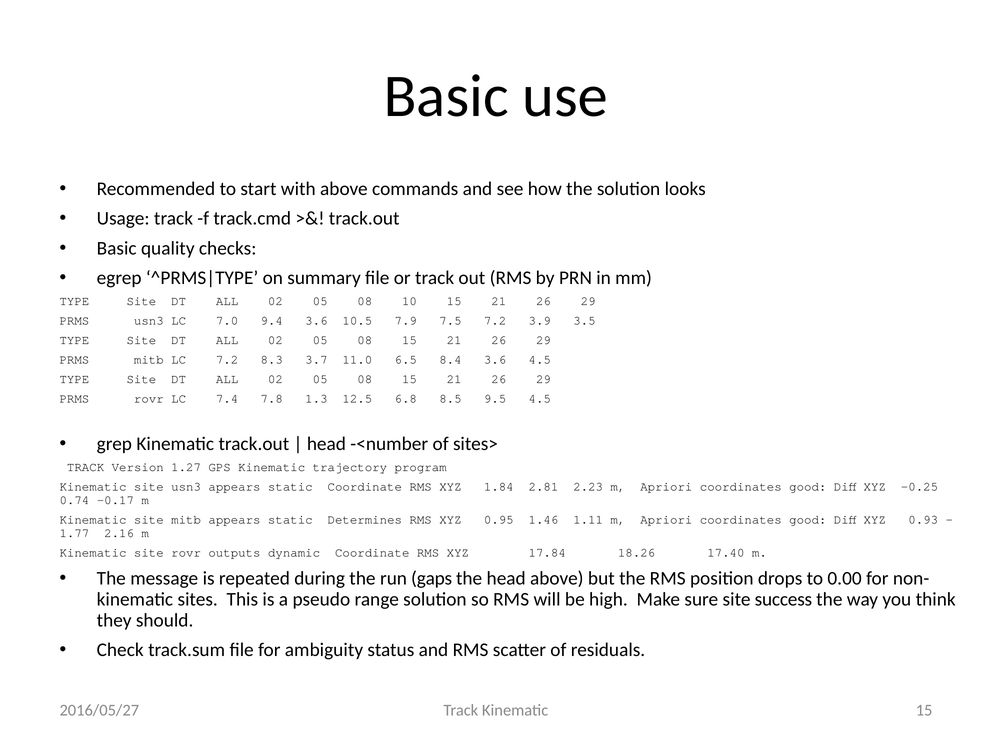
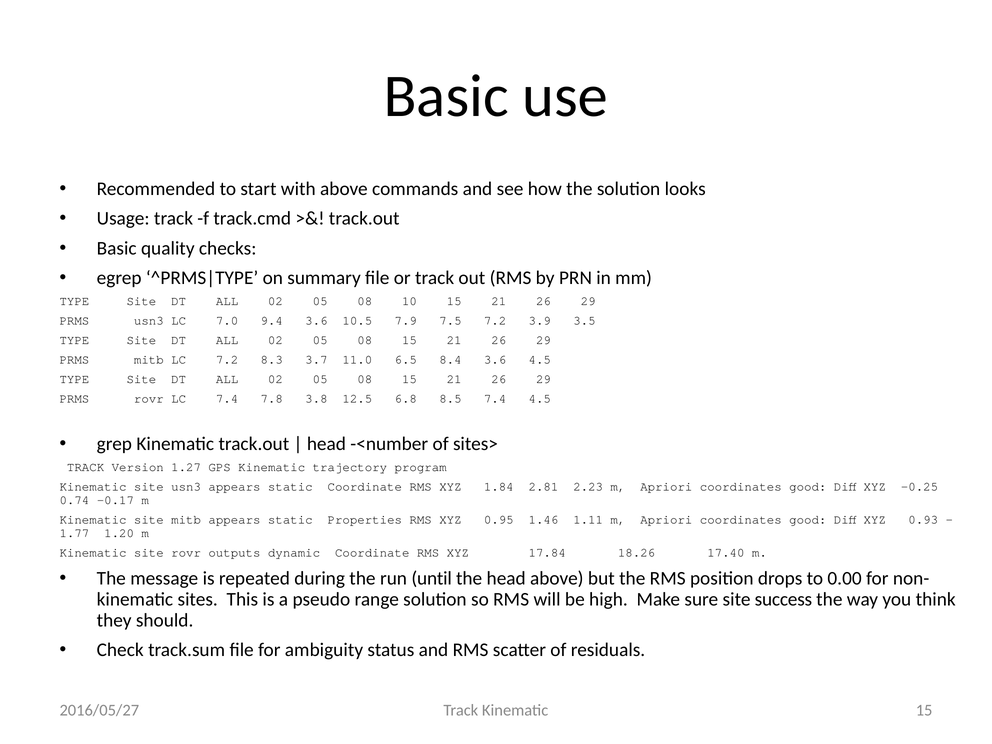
1.3: 1.3 -> 3.8
8.5 9.5: 9.5 -> 7.4
Determines: Determines -> Properties
2.16: 2.16 -> 1.20
gaps: gaps -> until
